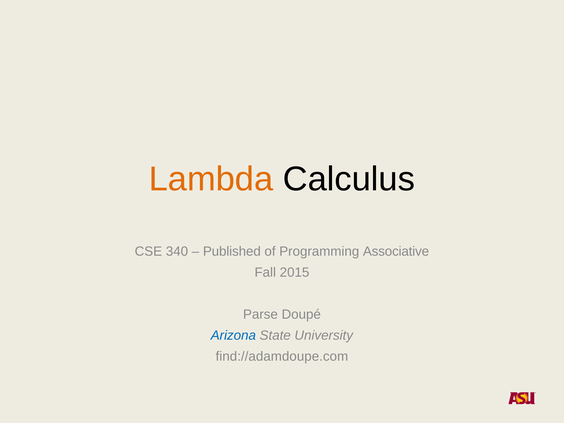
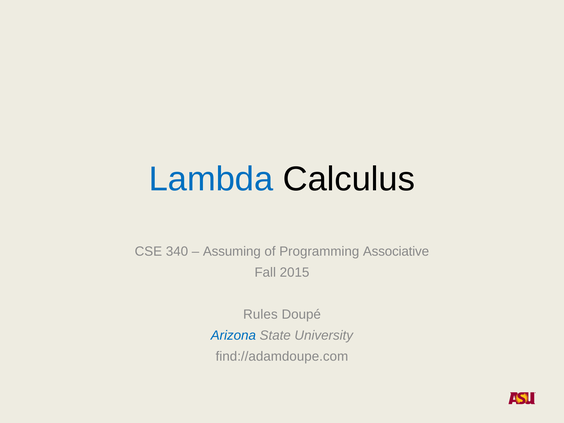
Lambda colour: orange -> blue
Published: Published -> Assuming
Parse: Parse -> Rules
